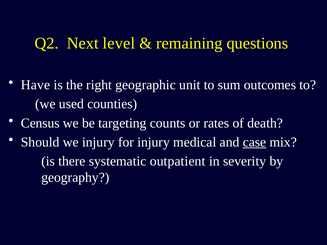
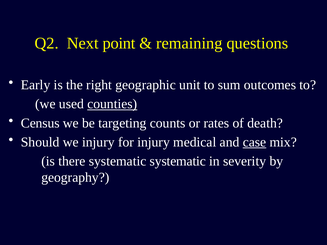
level: level -> point
Have: Have -> Early
counties underline: none -> present
systematic outpatient: outpatient -> systematic
